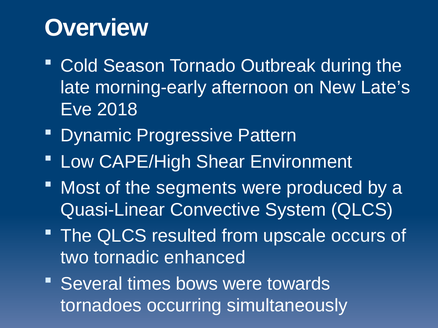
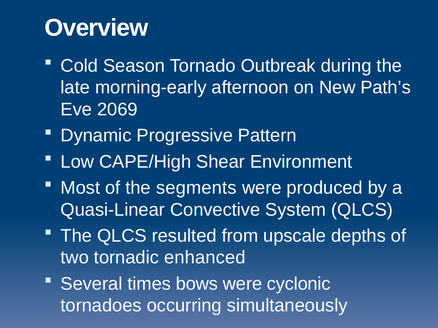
Late’s: Late’s -> Path’s
2018: 2018 -> 2069
occurs: occurs -> depths
towards: towards -> cyclonic
